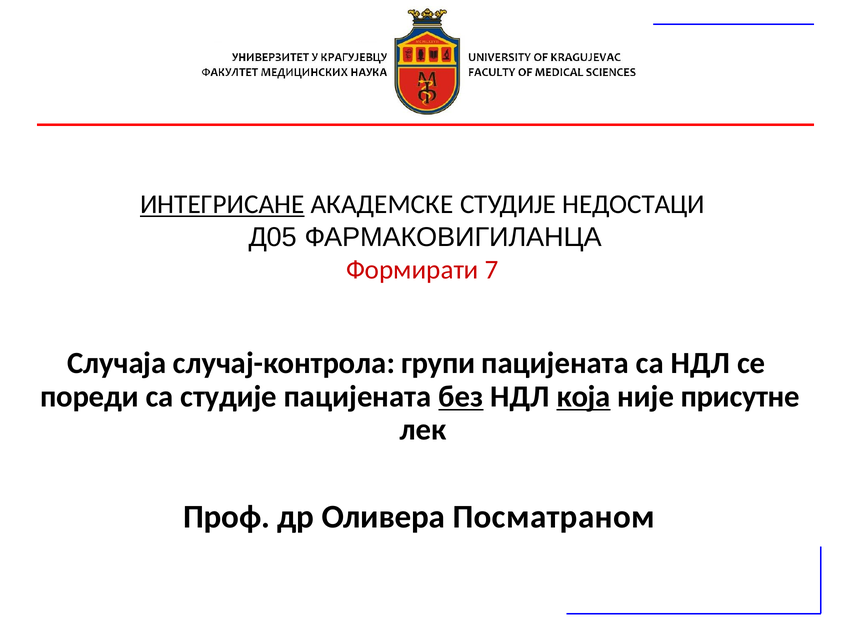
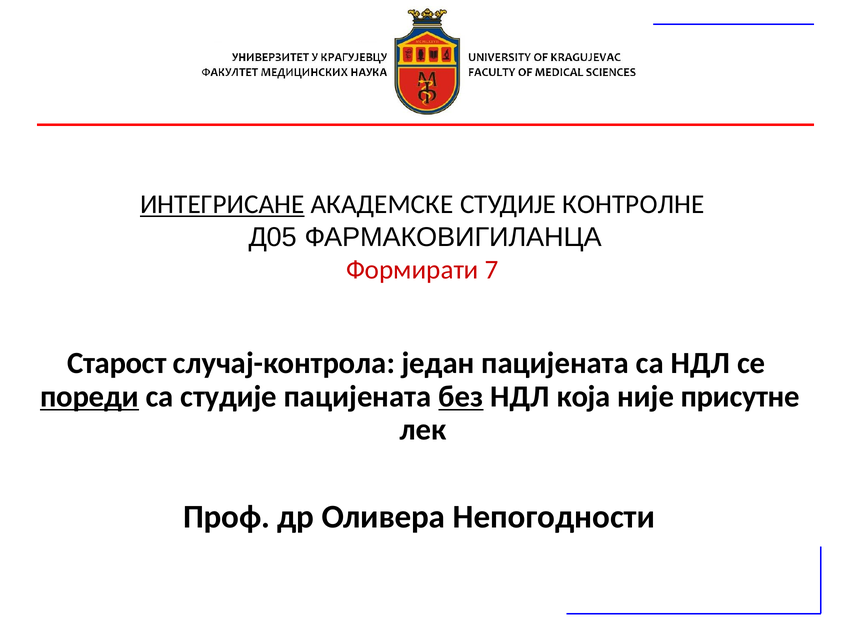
НЕДОСТАЦИ: НЕДОСТАЦИ -> КОНТРОЛНЕ
Случаја: Случаја -> Старост
групи: групи -> један
пореди underline: none -> present
која underline: present -> none
Посматраном: Посматраном -> Непогодности
